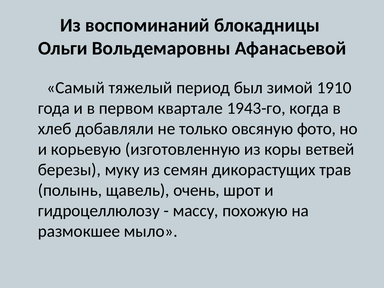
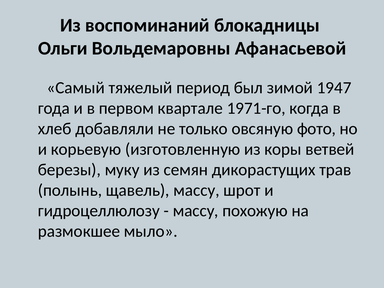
1910: 1910 -> 1947
1943-го: 1943-го -> 1971-го
щавель очень: очень -> массу
